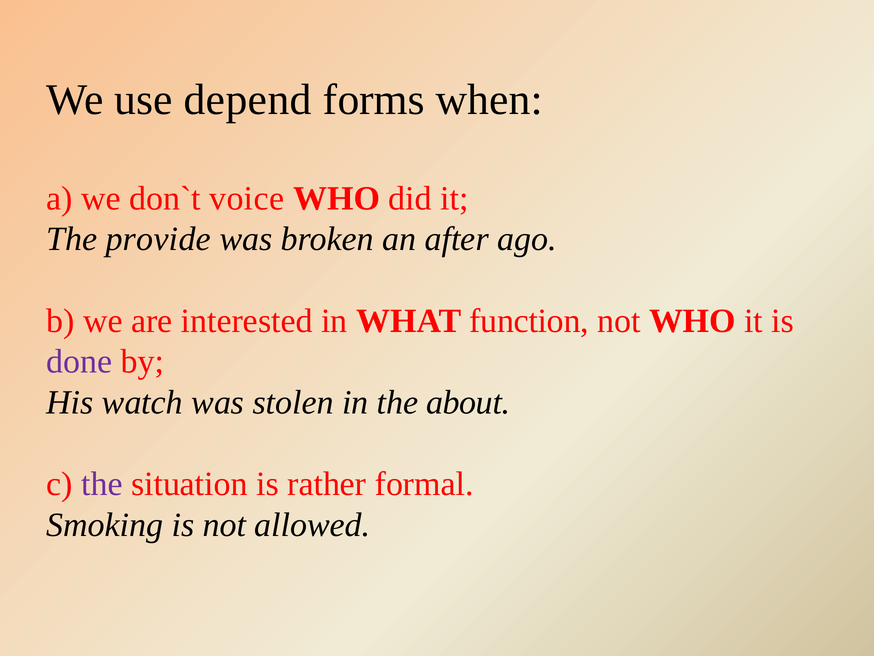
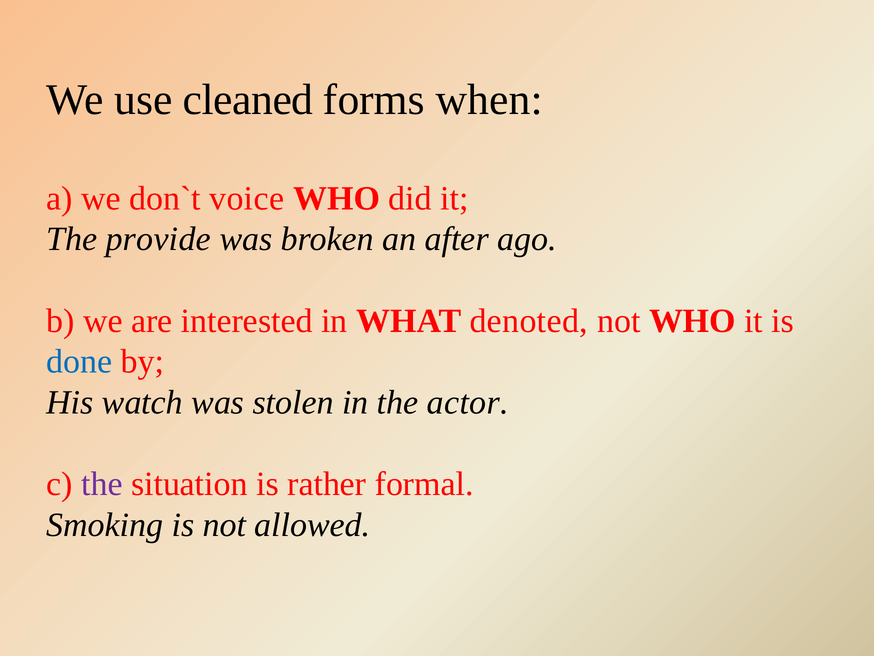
depend: depend -> cleaned
function: function -> denoted
done colour: purple -> blue
about: about -> actor
